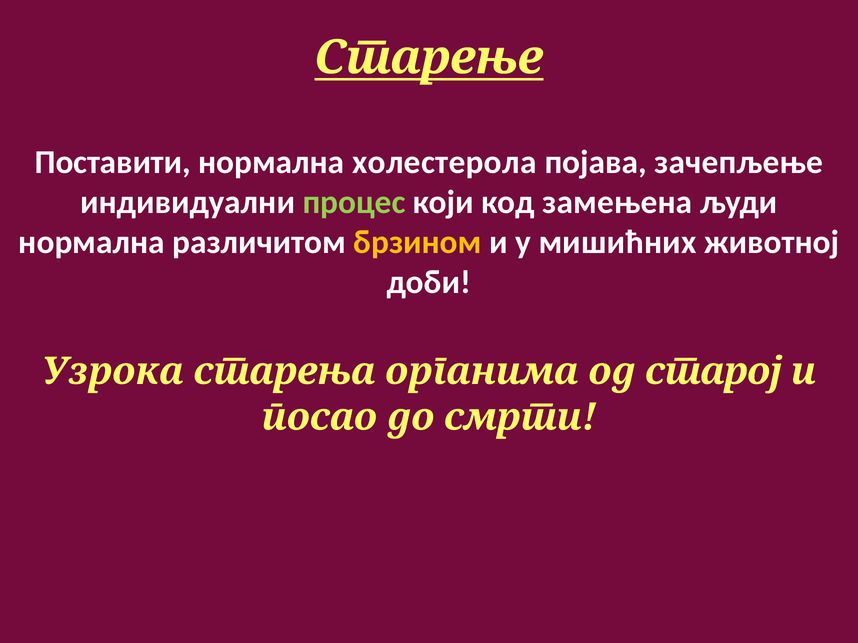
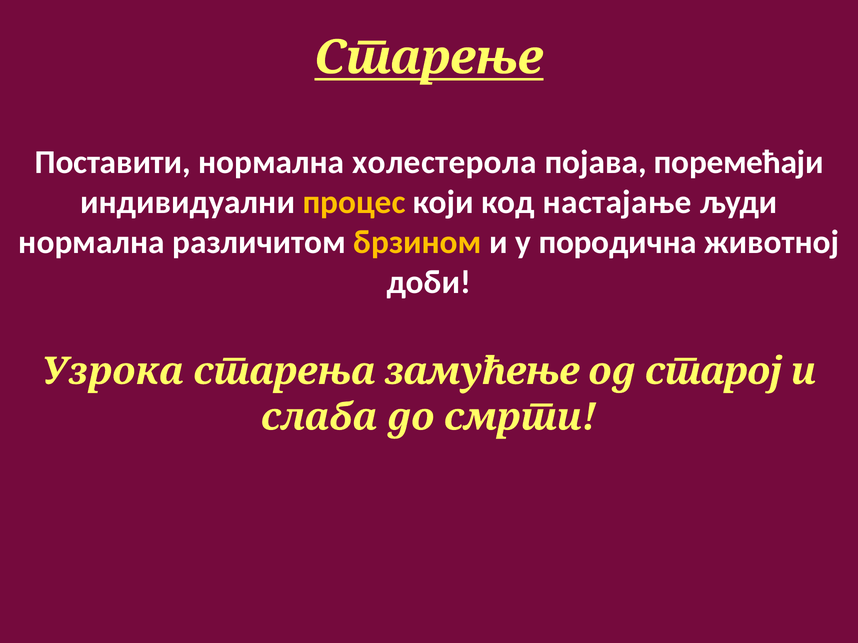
зачепљење: зачепљење -> поремећаји
процес colour: light green -> yellow
замењена: замењена -> настајање
мишићних: мишићних -> породична
органима: органима -> замућење
посао: посао -> слаба
